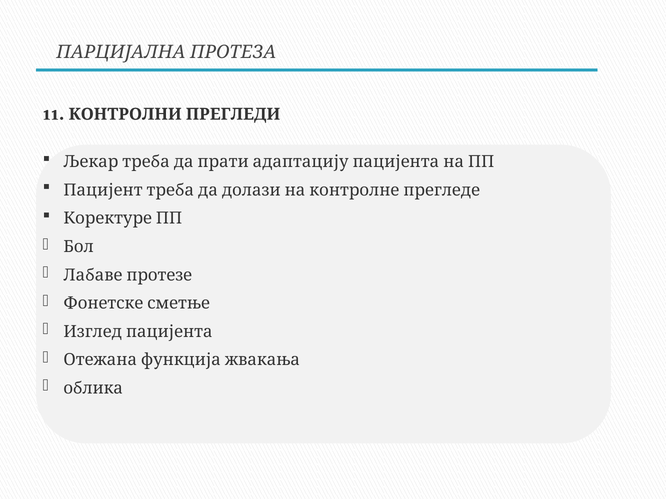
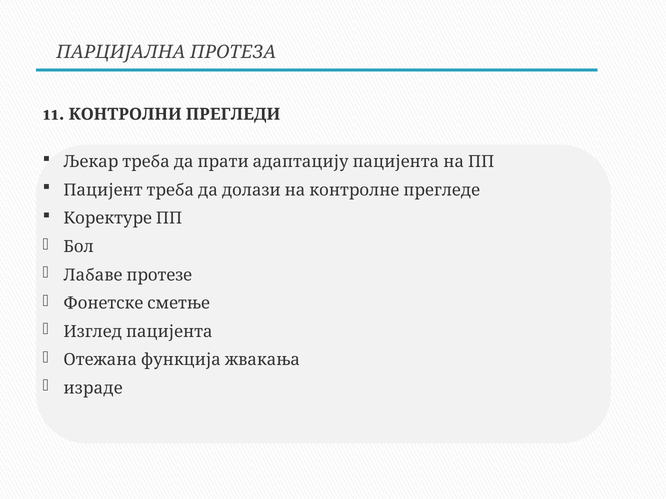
облика: облика -> израде
